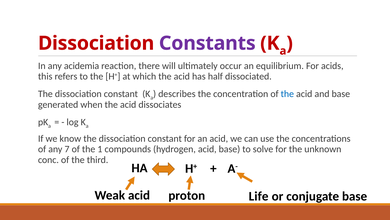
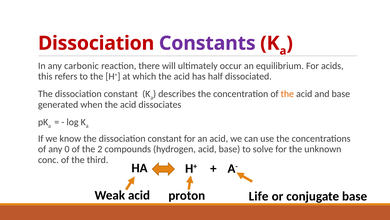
acidemia: acidemia -> carbonic
the at (287, 94) colour: blue -> orange
7: 7 -> 0
1: 1 -> 2
